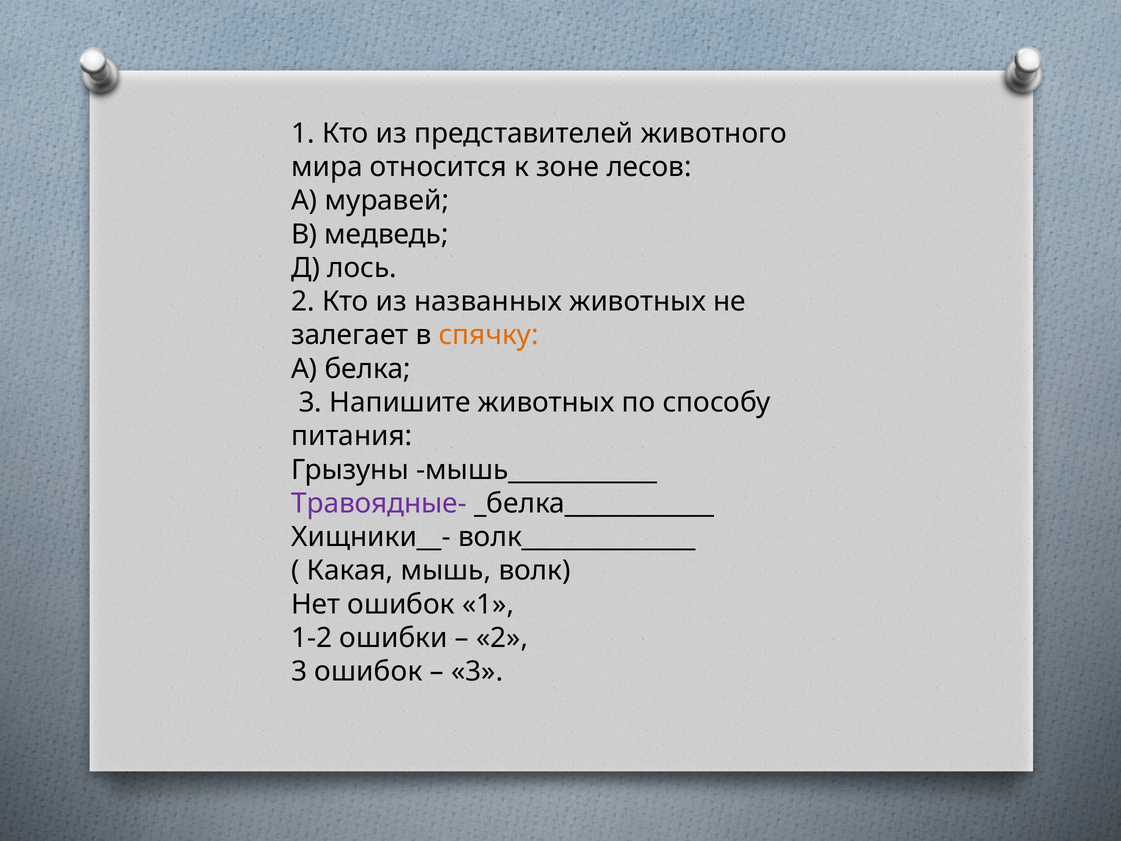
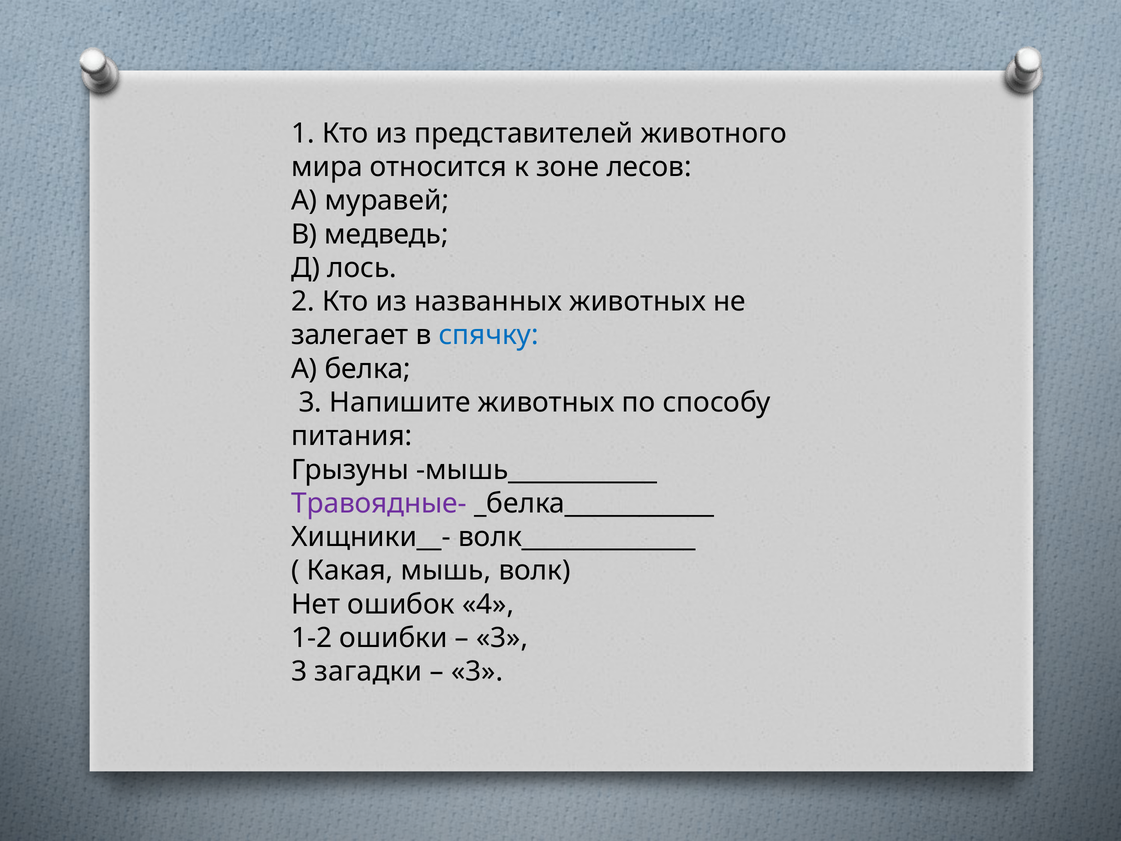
спячку colour: orange -> blue
ошибок 1: 1 -> 4
2 at (502, 638): 2 -> 3
3 ошибок: ошибок -> загадки
